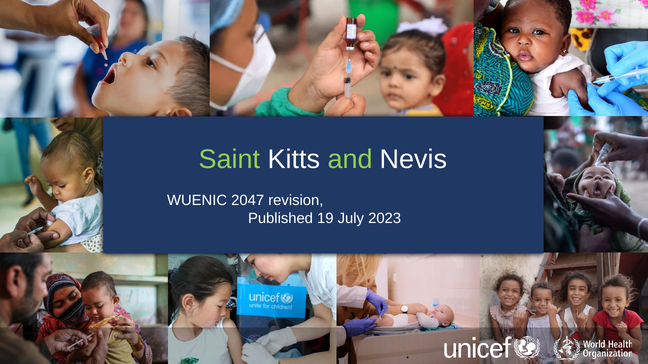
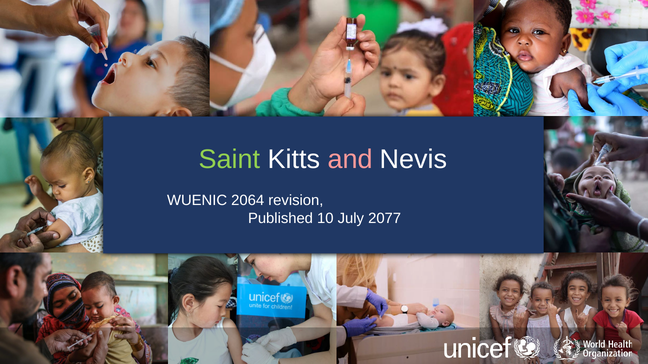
and colour: light green -> pink
2047: 2047 -> 2064
19: 19 -> 10
2023: 2023 -> 2077
